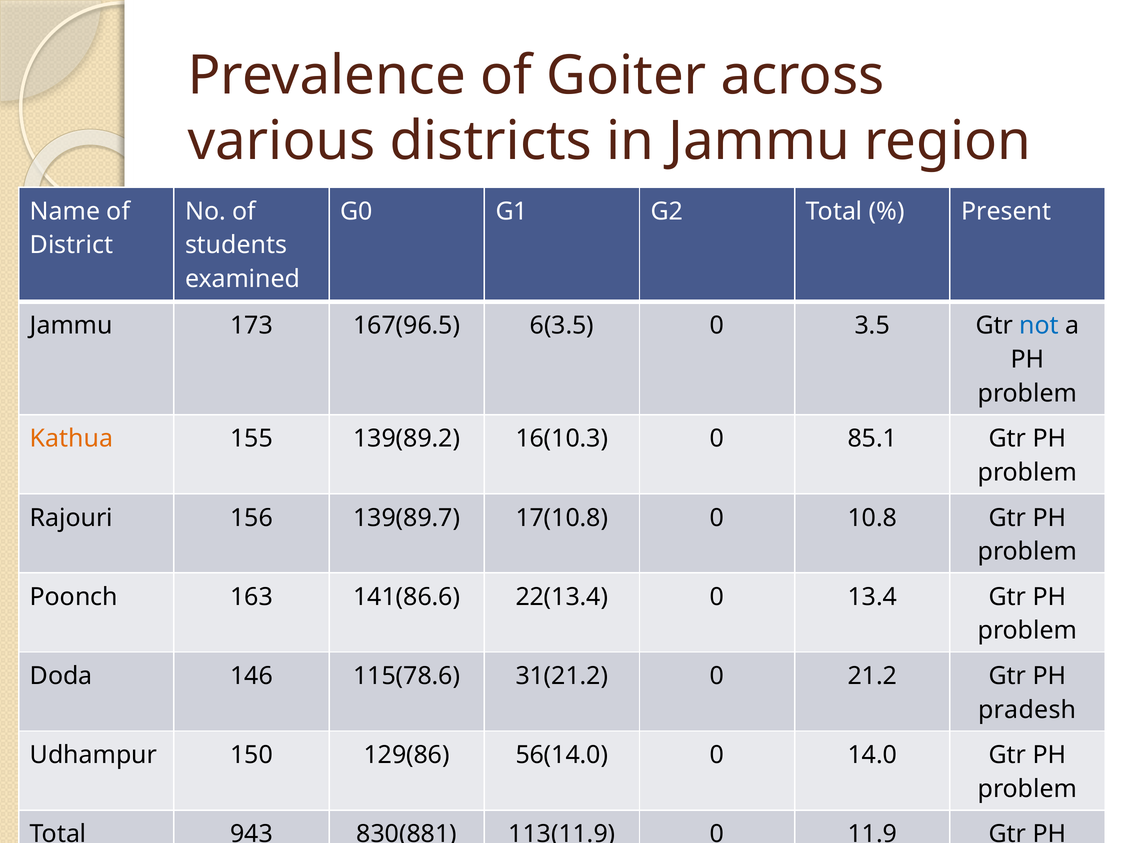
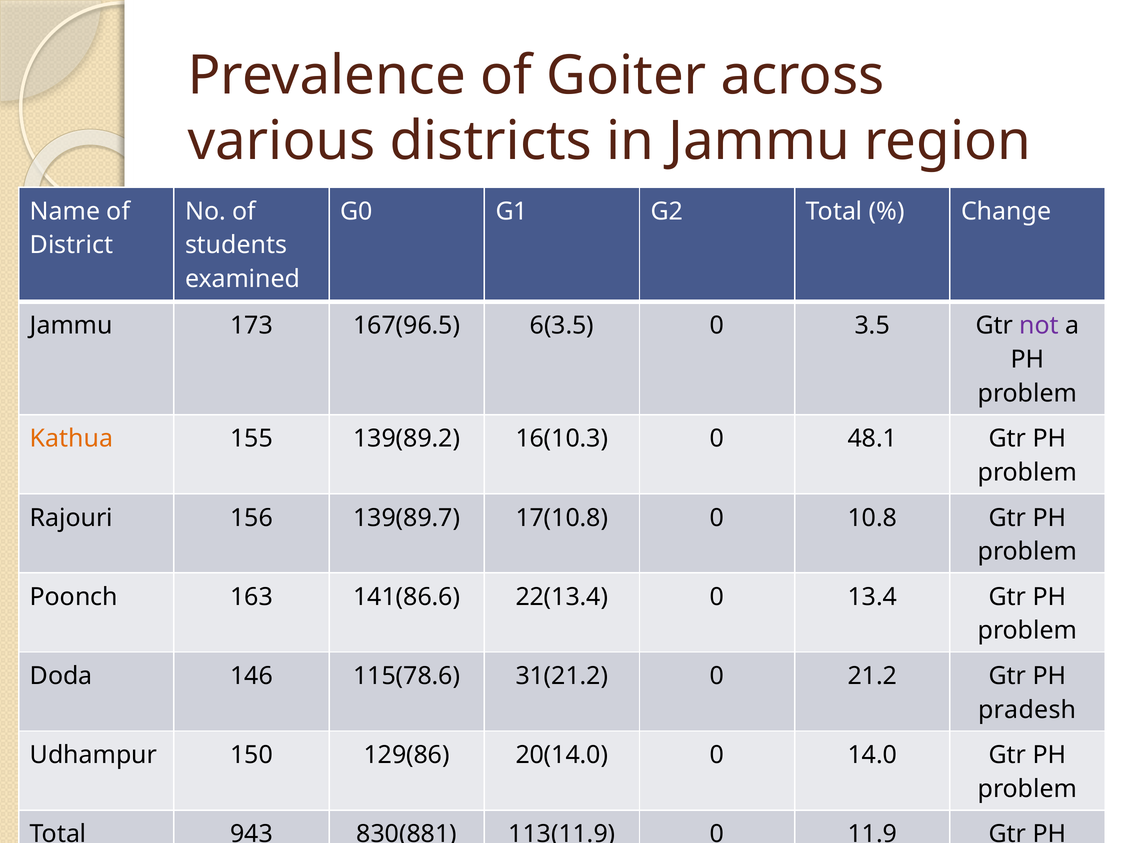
Present: Present -> Change
not colour: blue -> purple
85.1: 85.1 -> 48.1
56(14.0: 56(14.0 -> 20(14.0
